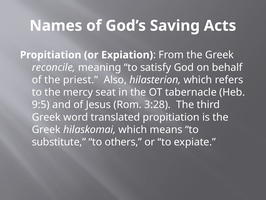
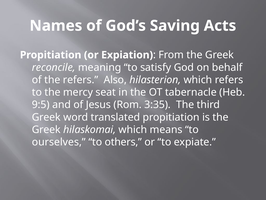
the priest: priest -> refers
3:28: 3:28 -> 3:35
substitute: substitute -> ourselves
